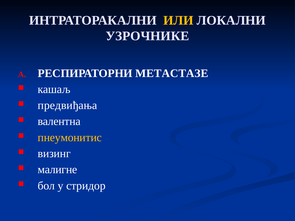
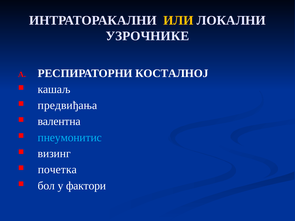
МЕТАСТАЗЕ: МЕТАСТАЗЕ -> КОСТАЛНОЈ
пнеумонитис colour: yellow -> light blue
малигне: малигне -> почетка
стридор: стридор -> фактори
